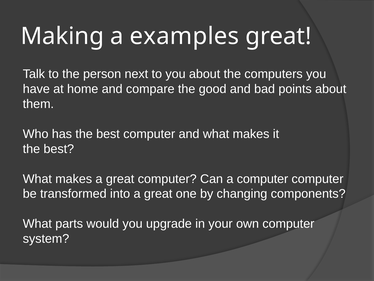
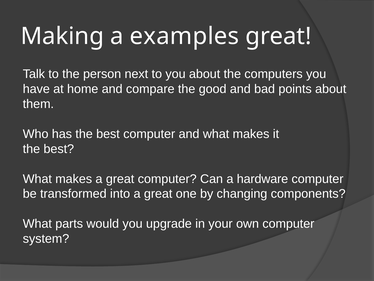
a computer: computer -> hardware
